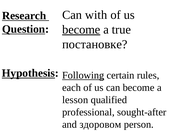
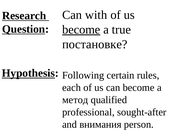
Following underline: present -> none
lesson: lesson -> метод
здоровом: здоровом -> внимания
